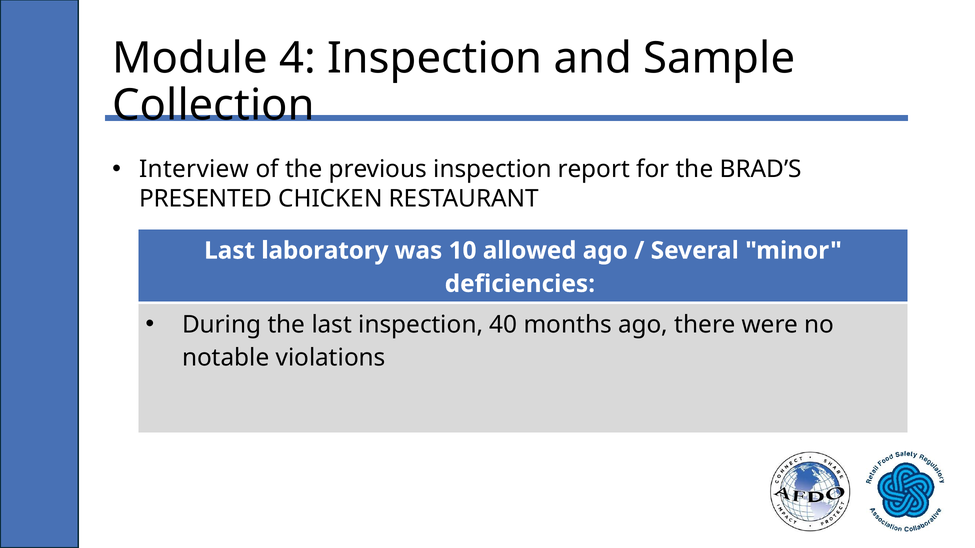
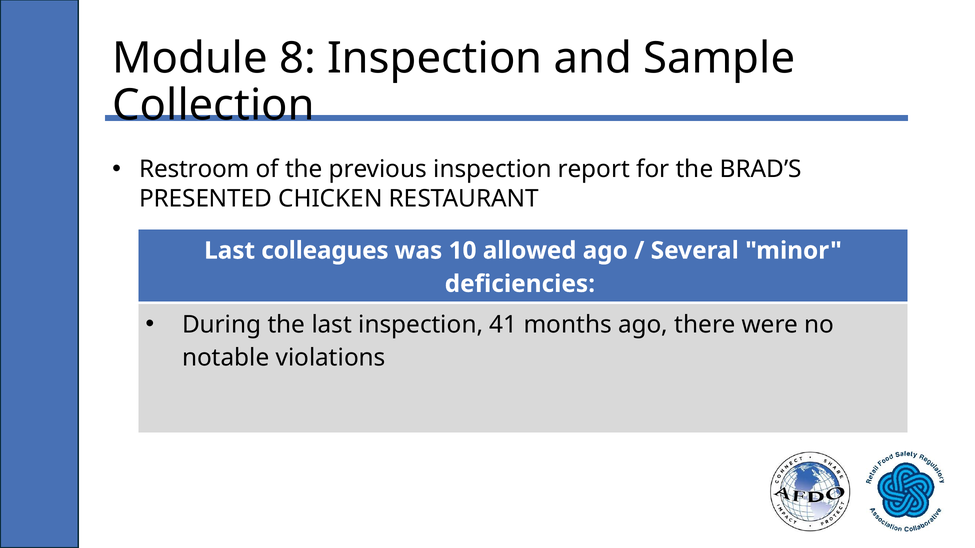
4: 4 -> 8
Interview: Interview -> Restroom
laboratory: laboratory -> colleagues
40: 40 -> 41
